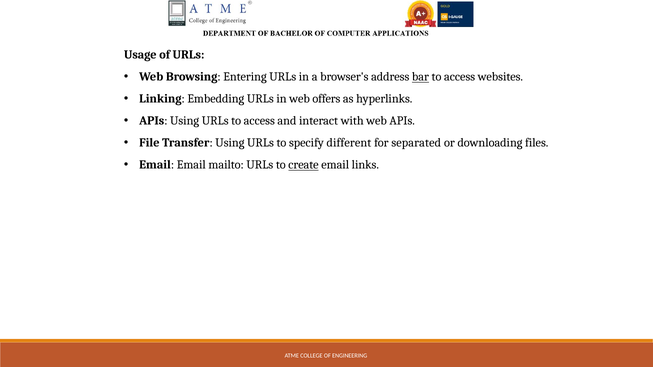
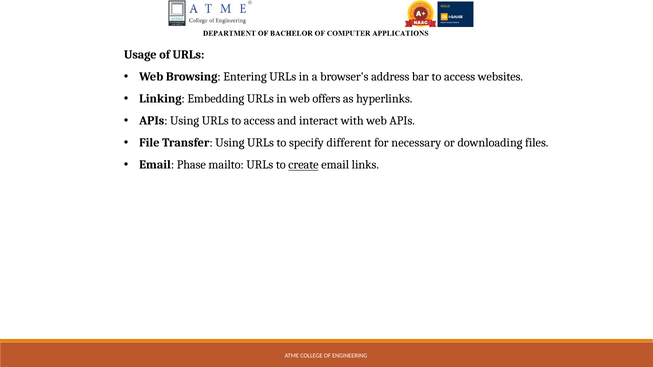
bar underline: present -> none
separated: separated -> necessary
Email Email: Email -> Phase
